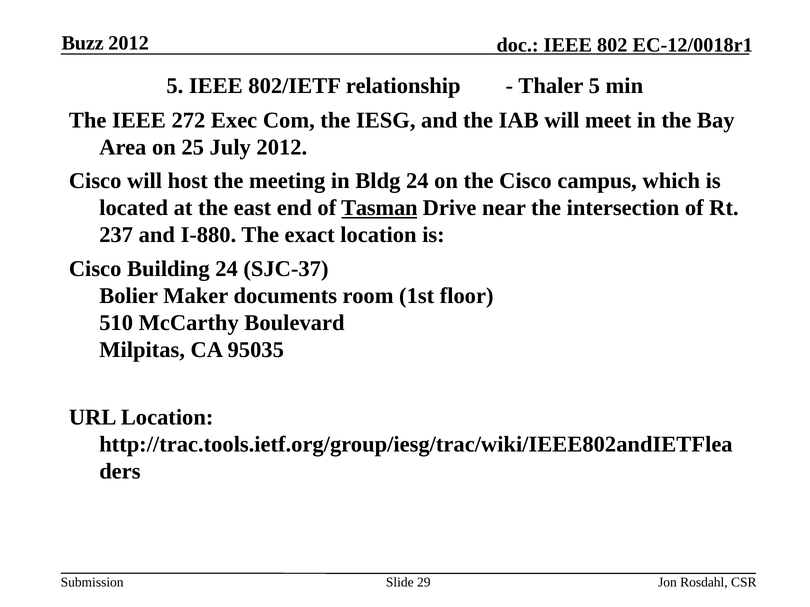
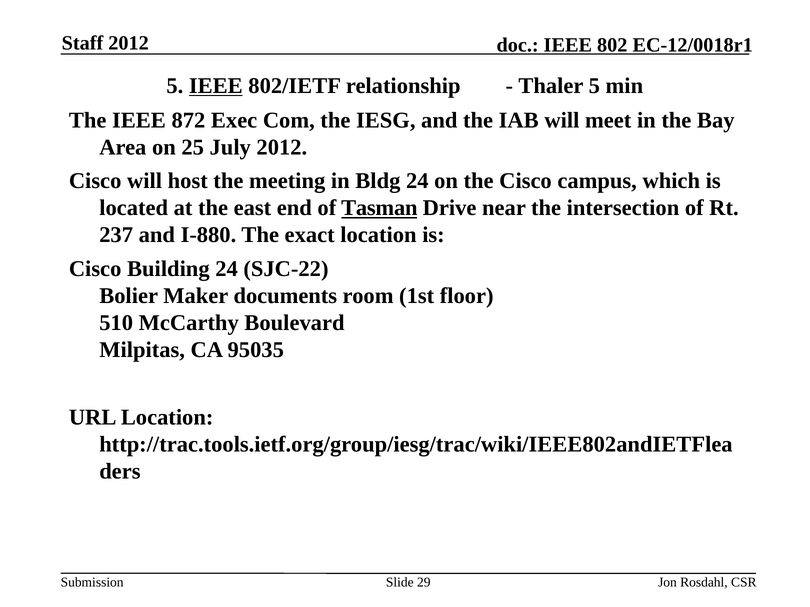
Buzz: Buzz -> Staff
IEEE at (216, 86) underline: none -> present
272: 272 -> 872
SJC-37: SJC-37 -> SJC-22
